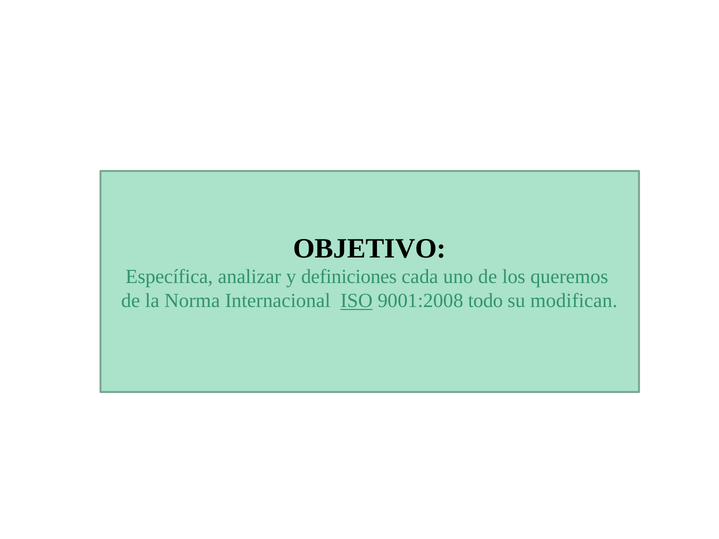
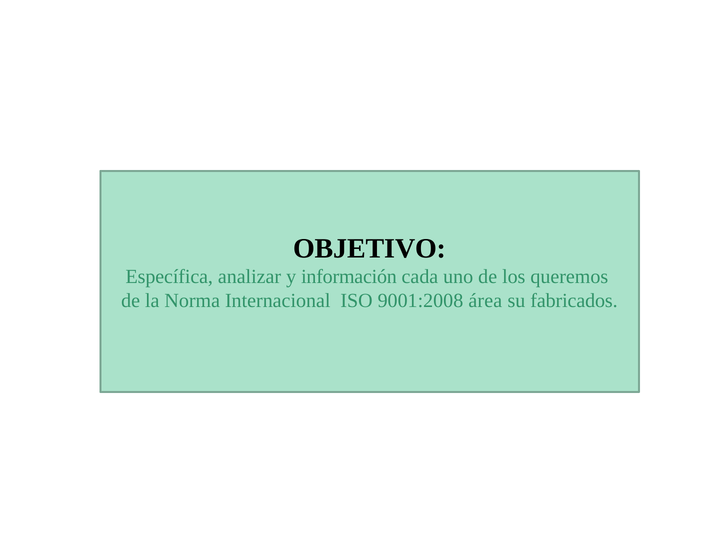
definiciones: definiciones -> información
ISO underline: present -> none
todo: todo -> área
modifican: modifican -> fabricados
